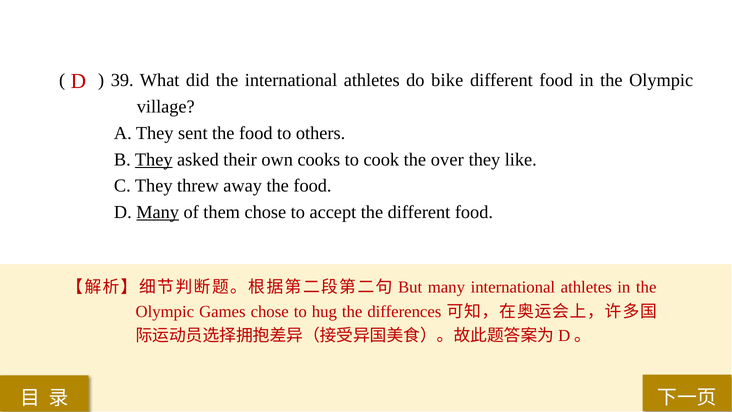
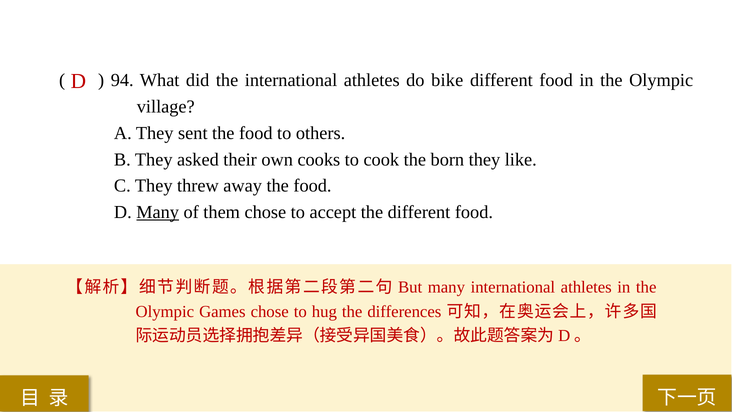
39: 39 -> 94
They at (154, 159) underline: present -> none
over: over -> born
